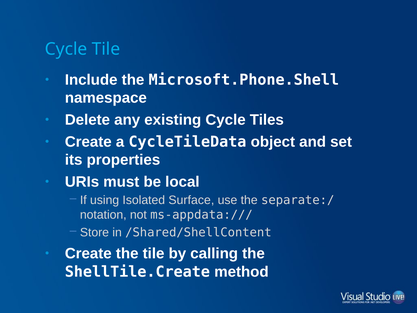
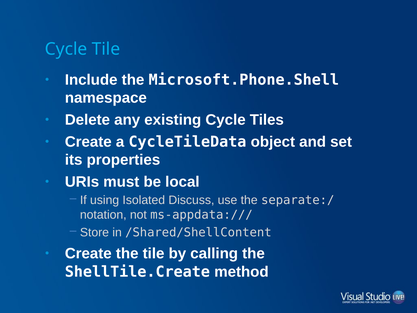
Surface: Surface -> Discuss
